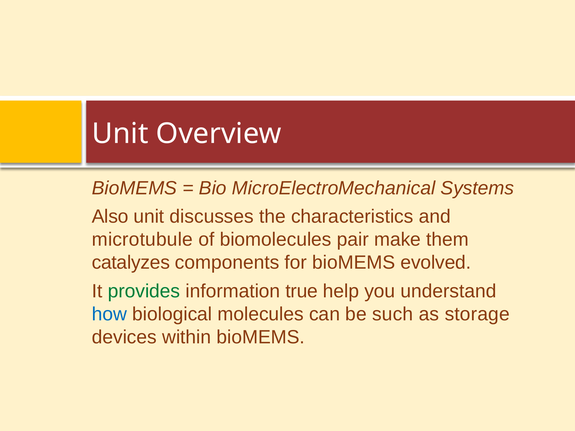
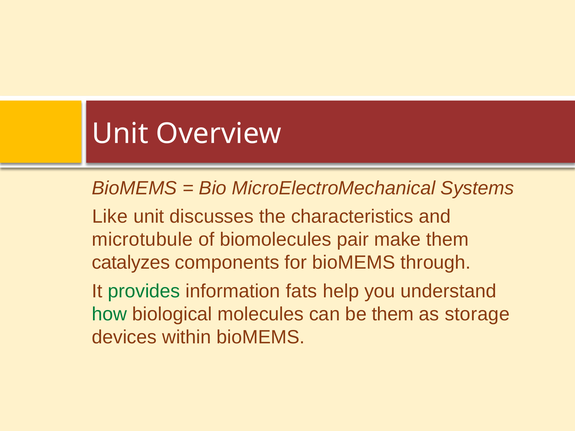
Also: Also -> Like
evolved: evolved -> through
true: true -> fats
how colour: blue -> green
be such: such -> them
